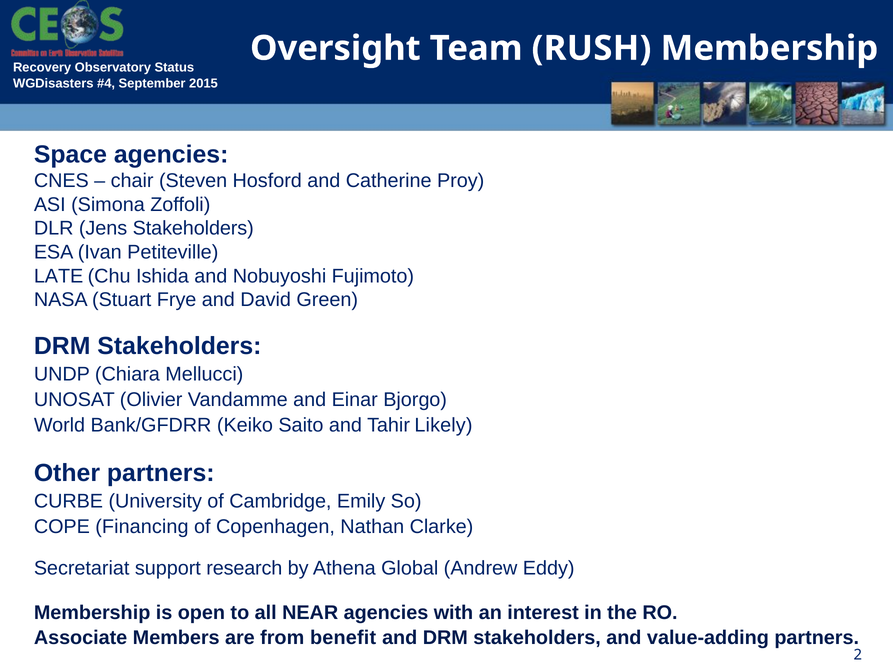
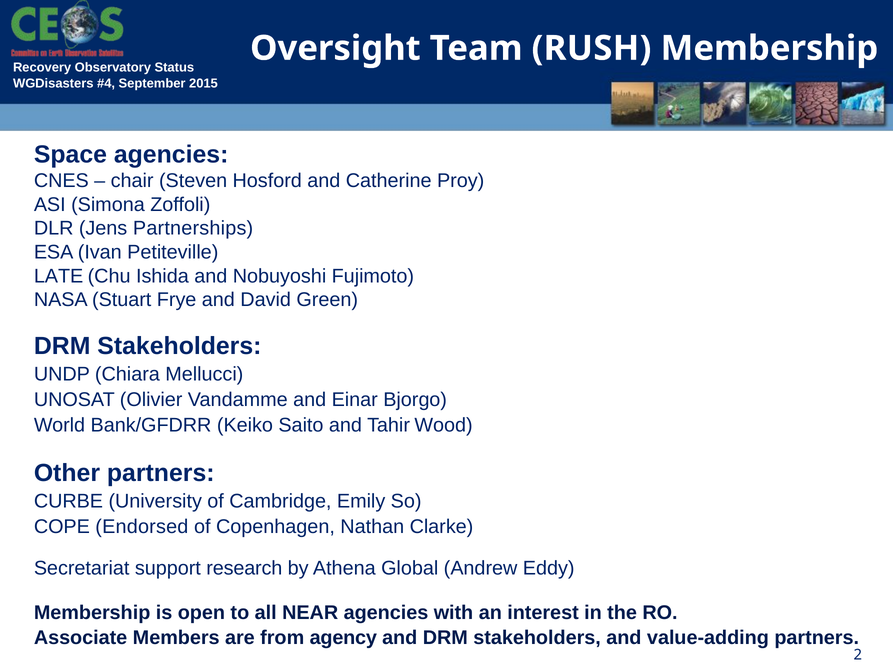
Jens Stakeholders: Stakeholders -> Partnerships
Likely: Likely -> Wood
Financing: Financing -> Endorsed
benefit: benefit -> agency
